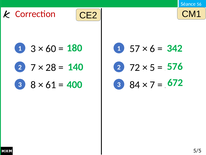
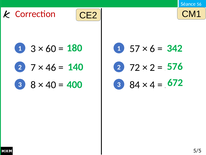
28: 28 -> 46
5 at (152, 67): 5 -> 2
61: 61 -> 40
7 at (152, 85): 7 -> 4
